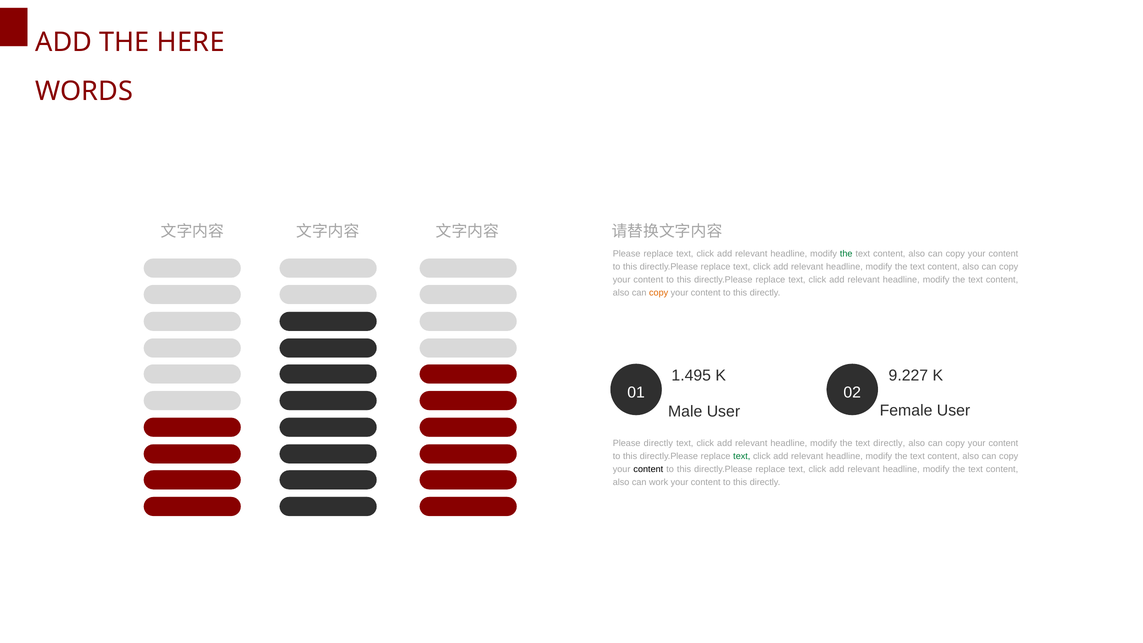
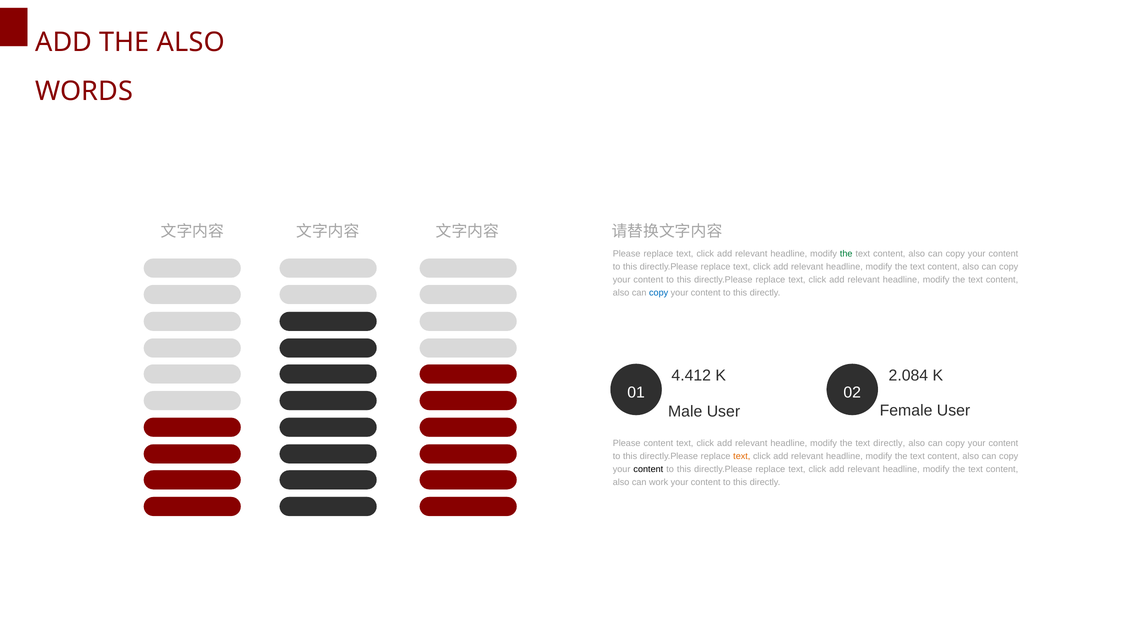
THE HERE: HERE -> ALSO
copy at (659, 293) colour: orange -> blue
1.495: 1.495 -> 4.412
9.227: 9.227 -> 2.084
Please directly: directly -> content
text at (742, 456) colour: green -> orange
